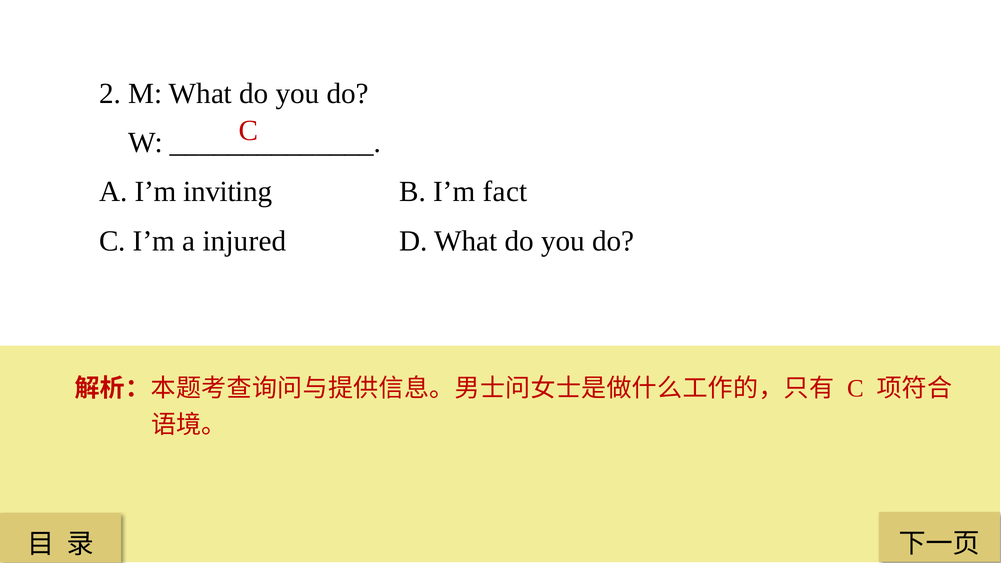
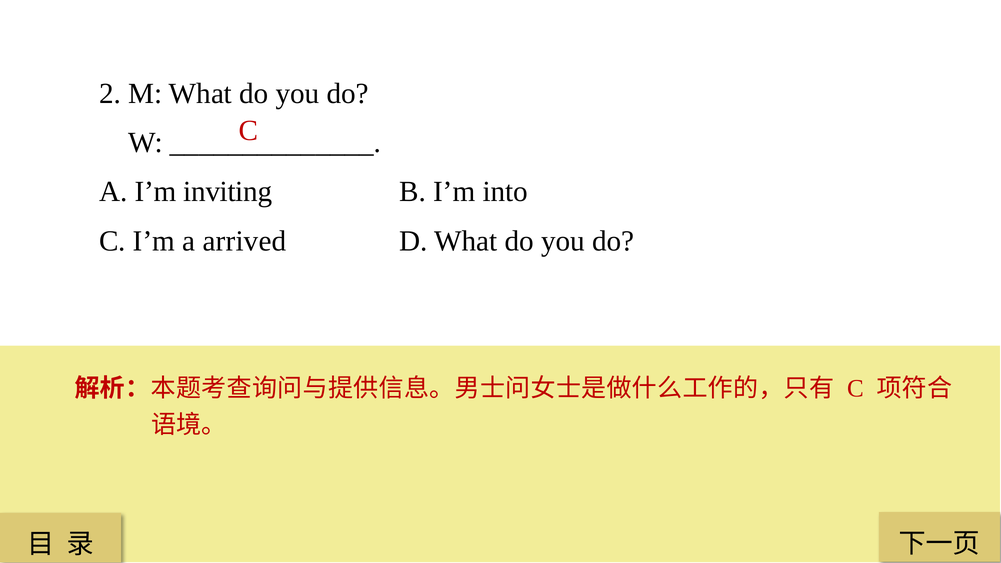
fact: fact -> into
injured: injured -> arrived
